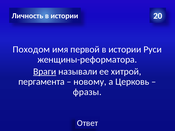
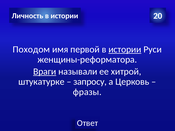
истории at (125, 49) underline: none -> present
пергамента: пергамента -> штукатурке
новому: новому -> запросу
